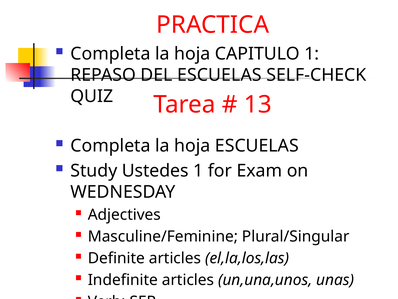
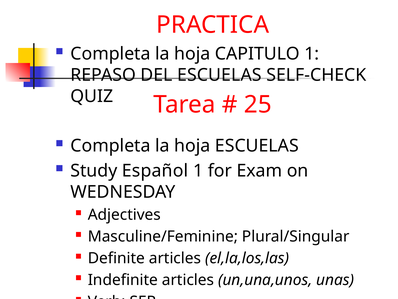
13: 13 -> 25
Ustedes: Ustedes -> Español
